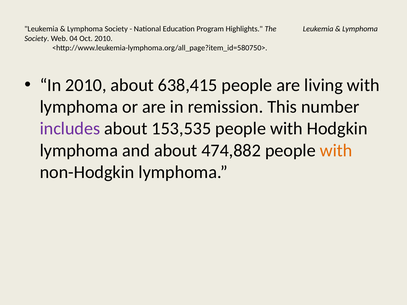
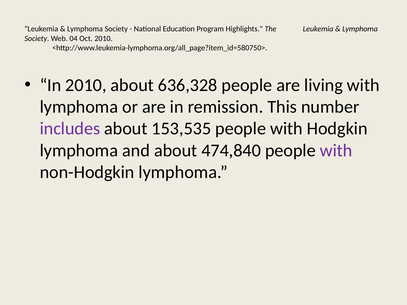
638,415: 638,415 -> 636,328
474,882: 474,882 -> 474,840
with at (336, 151) colour: orange -> purple
